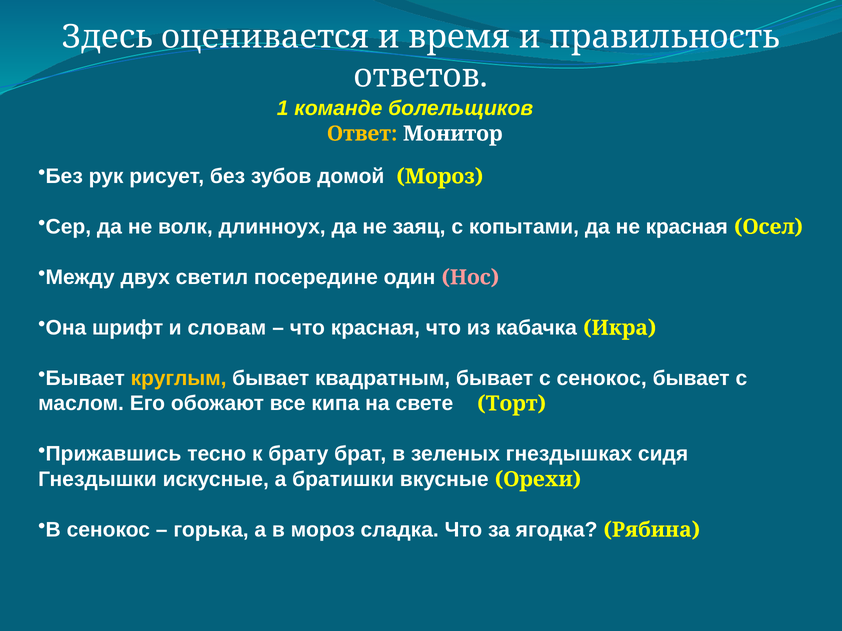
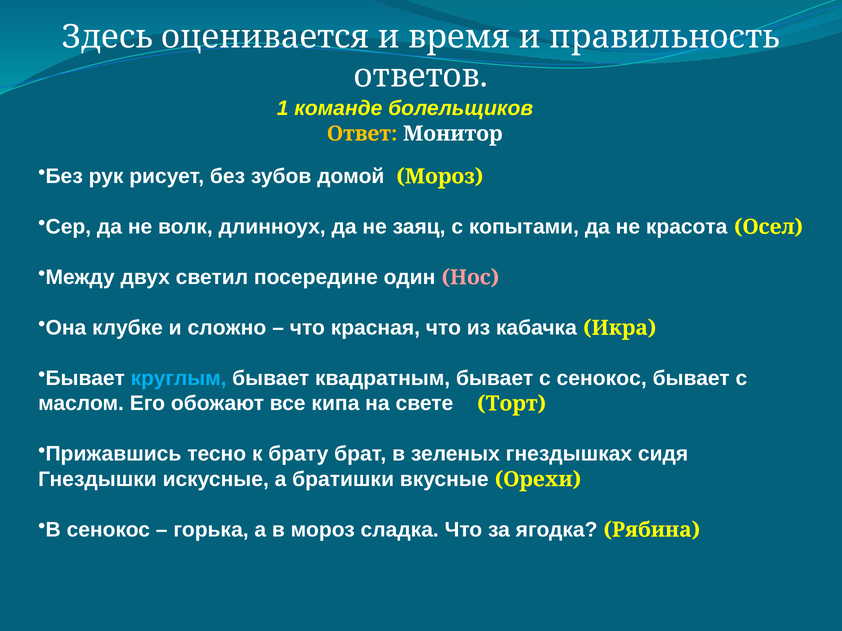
не красная: красная -> красота
шрифт: шрифт -> клубке
словам: словам -> сложно
круглым colour: yellow -> light blue
